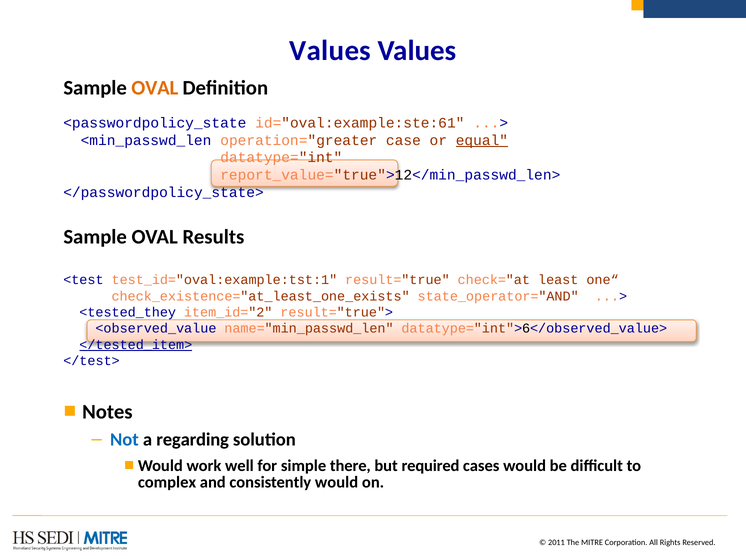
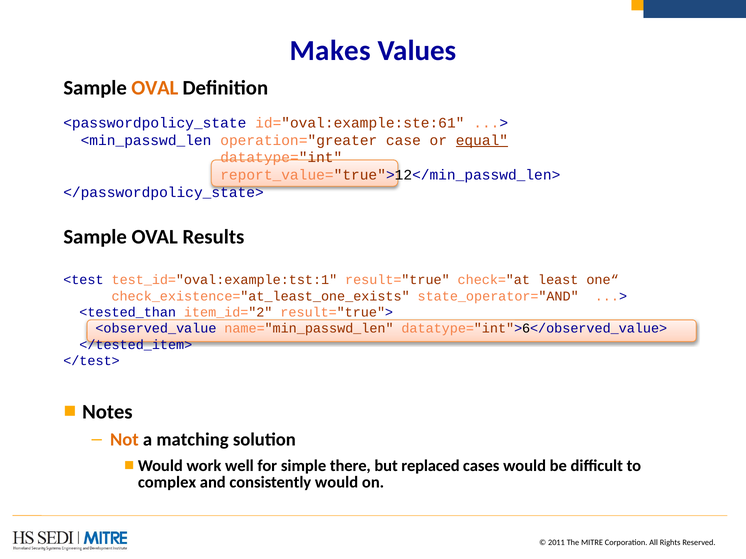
Values at (330, 50): Values -> Makes
<tested_they: <tested_they -> <tested_than
</tested_item> underline: present -> none
Not colour: blue -> orange
regarding: regarding -> matching
required: required -> replaced
